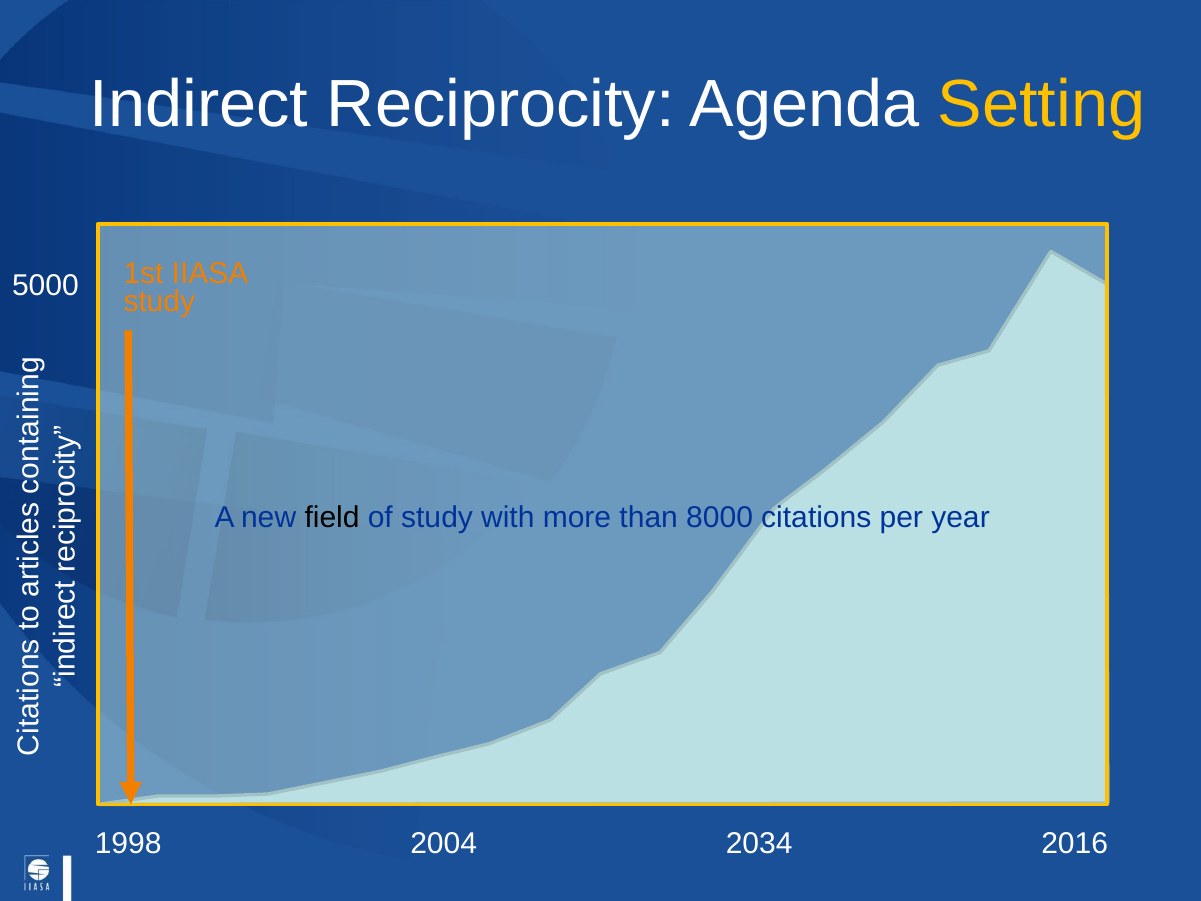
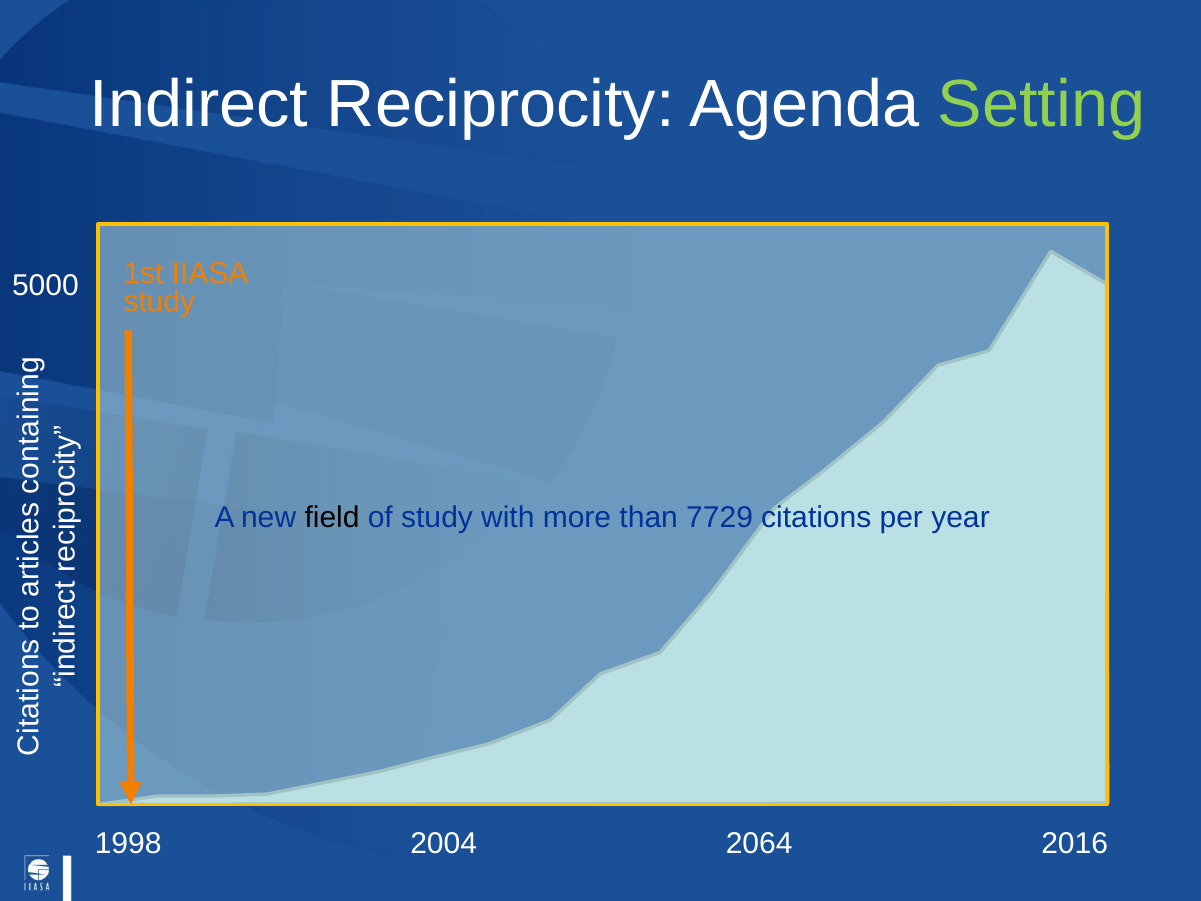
Setting colour: yellow -> light green
8000: 8000 -> 7729
2034: 2034 -> 2064
